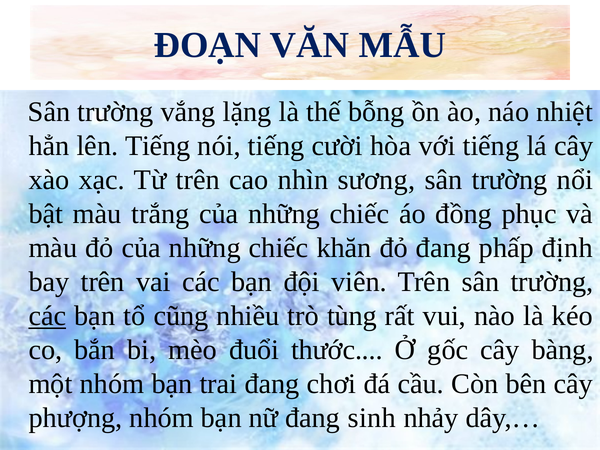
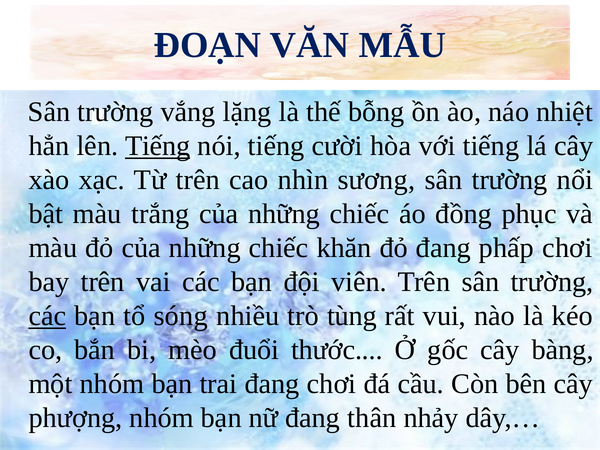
Tiếng at (158, 146) underline: none -> present
phấp định: định -> chơi
cũng: cũng -> sóng
sinh: sinh -> thân
